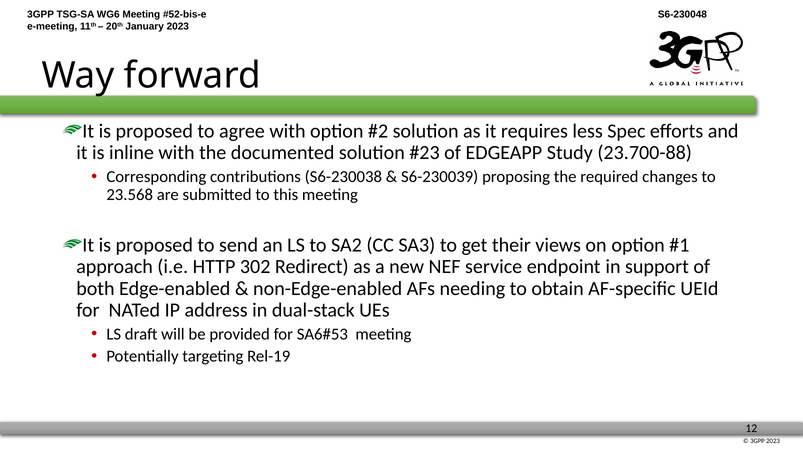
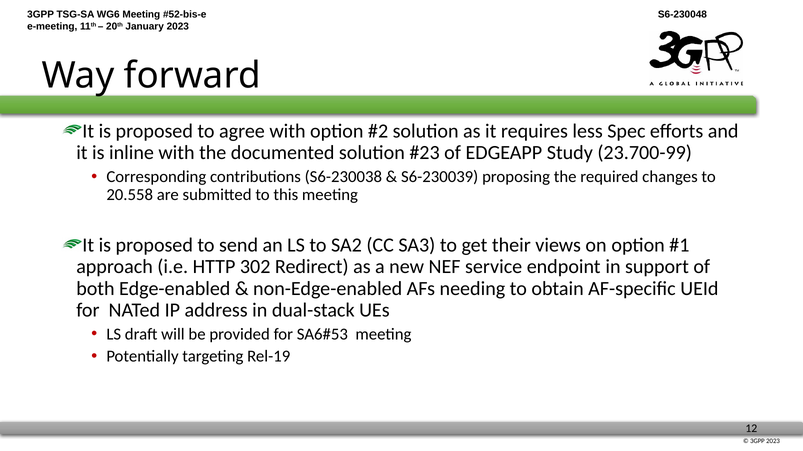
23.700-88: 23.700-88 -> 23.700-99
23.568: 23.568 -> 20.558
